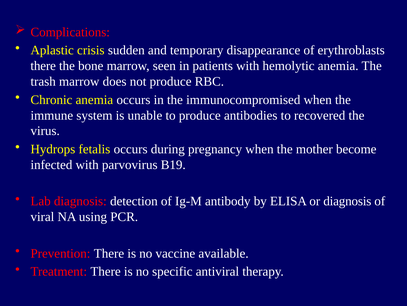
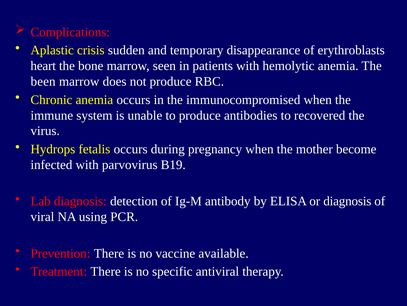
there at (43, 66): there -> heart
trash: trash -> been
